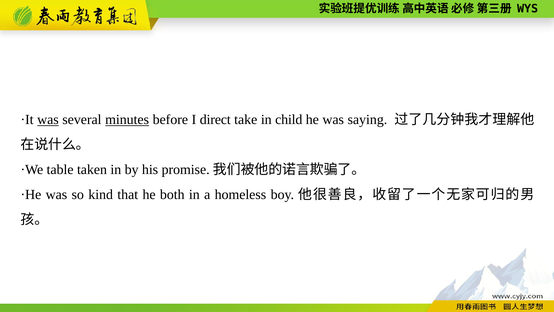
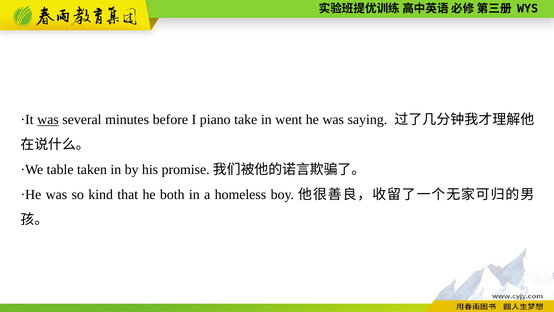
minutes underline: present -> none
direct: direct -> piano
child: child -> went
